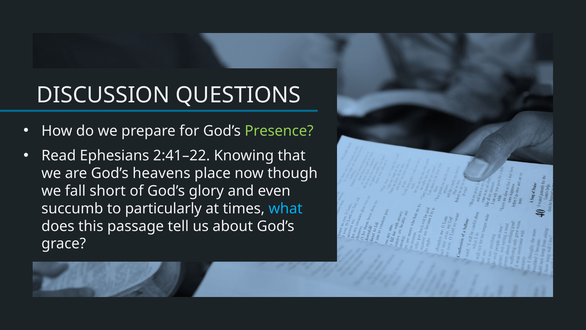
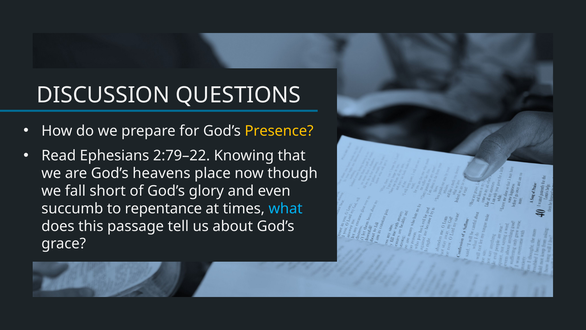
Presence colour: light green -> yellow
2:41–22: 2:41–22 -> 2:79–22
particularly: particularly -> repentance
